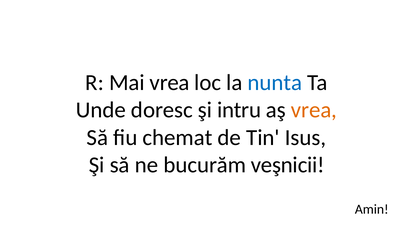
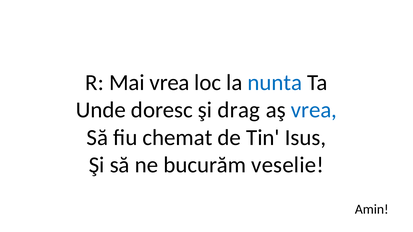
intru: intru -> drag
vrea at (314, 110) colour: orange -> blue
veşnicii: veşnicii -> veselie
